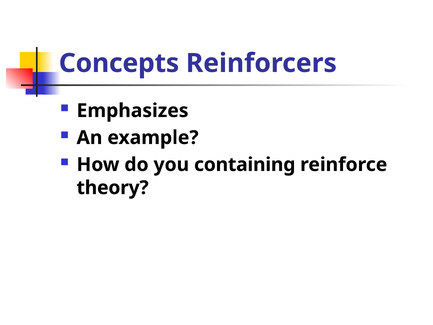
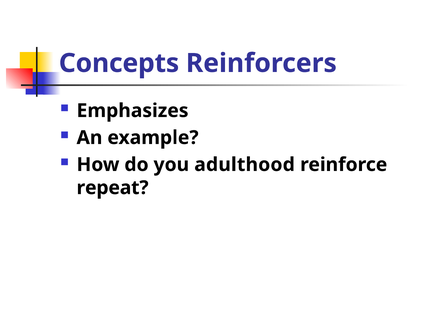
containing: containing -> adulthood
theory: theory -> repeat
